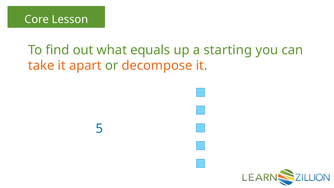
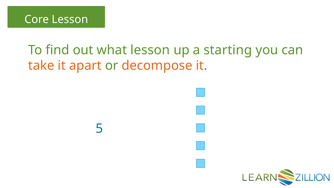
what equals: equals -> lesson
